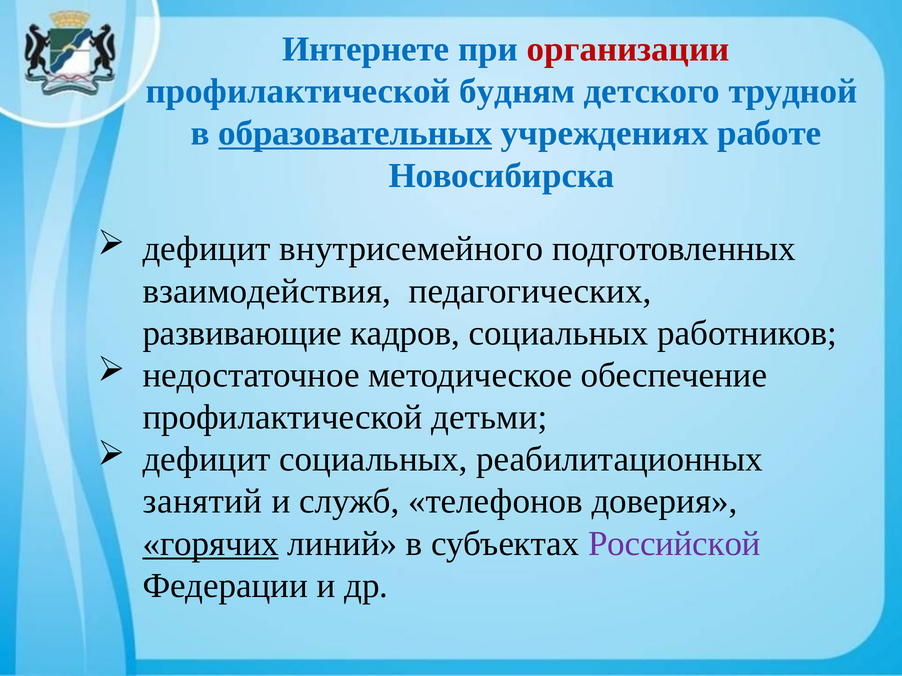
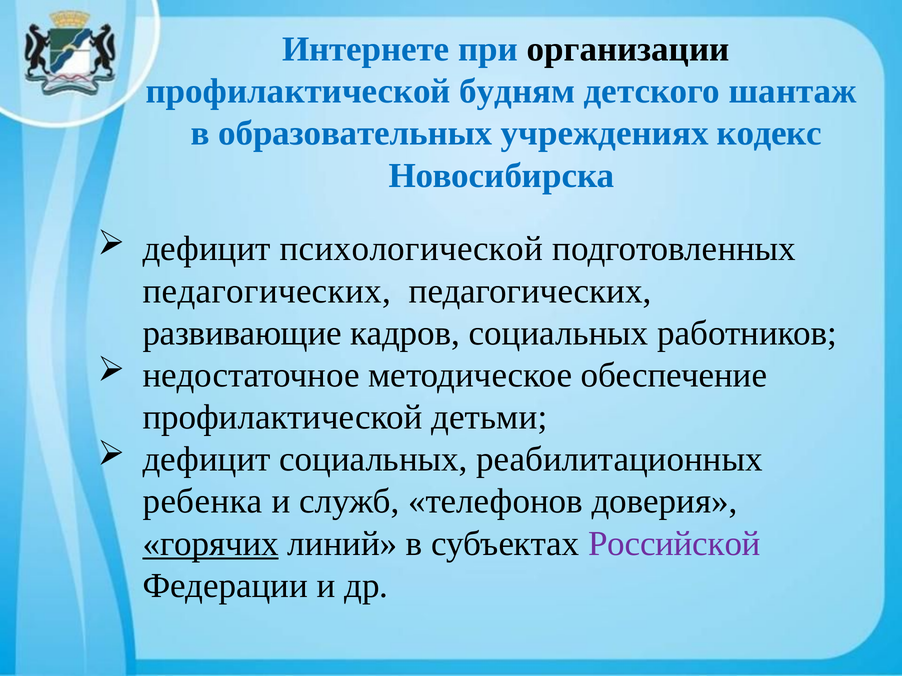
организации colour: red -> black
трудной: трудной -> шантаж
образовательных underline: present -> none
работе: работе -> кодекс
внутрисемейного: внутрисемейного -> психологической
взаимодействия at (267, 291): взаимодействия -> педагогических
занятий: занятий -> ребенка
